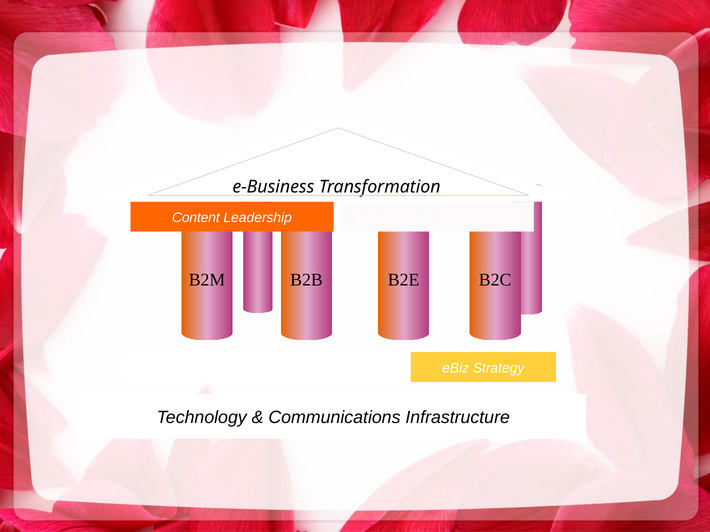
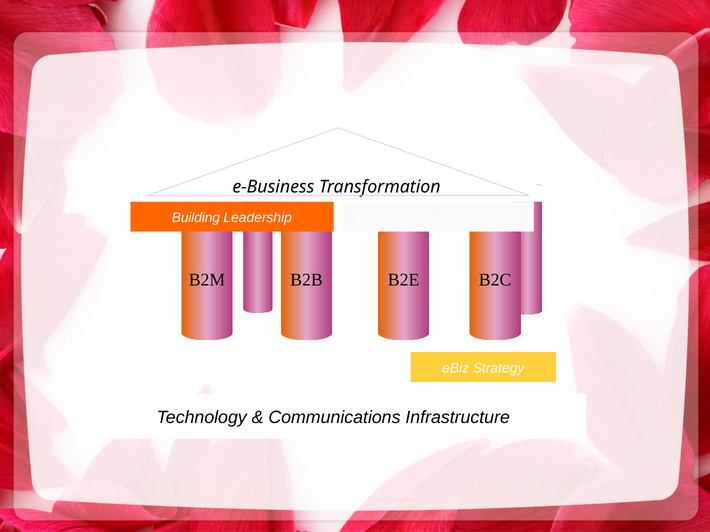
Content: Content -> Building
